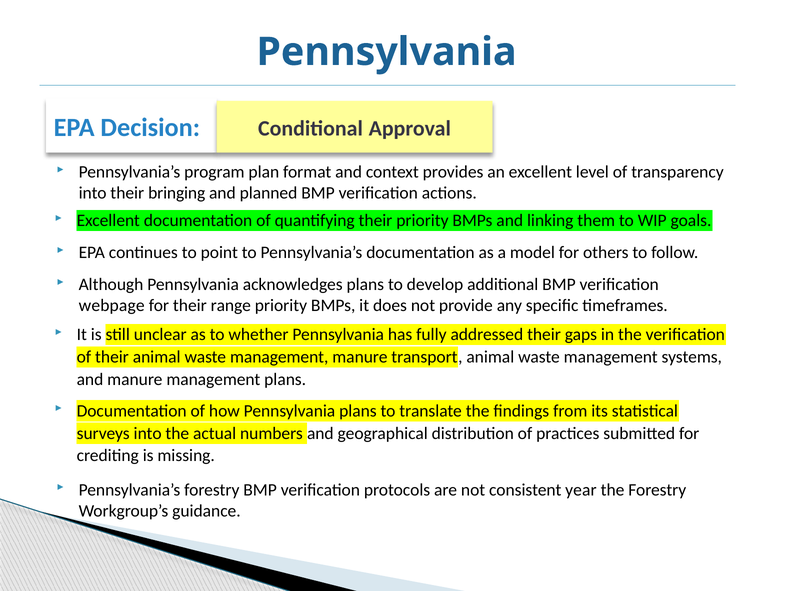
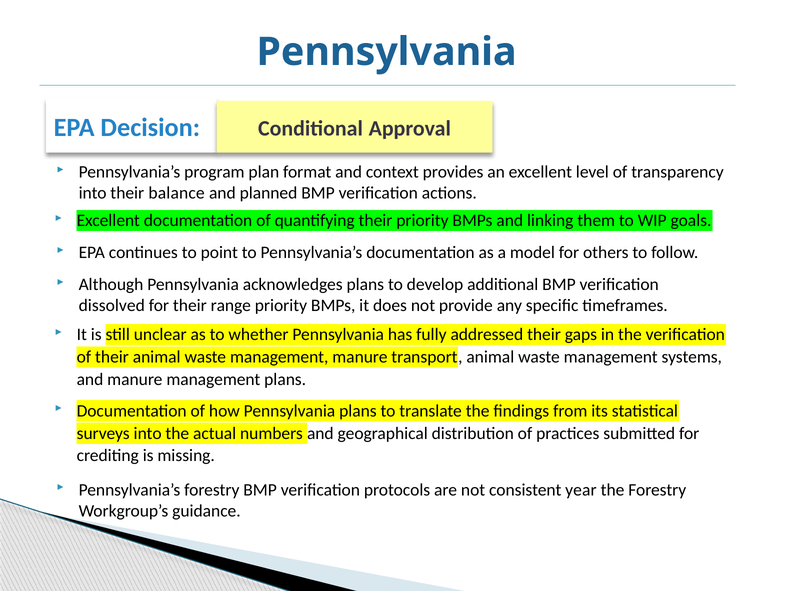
bringing: bringing -> balance
webpage: webpage -> dissolved
